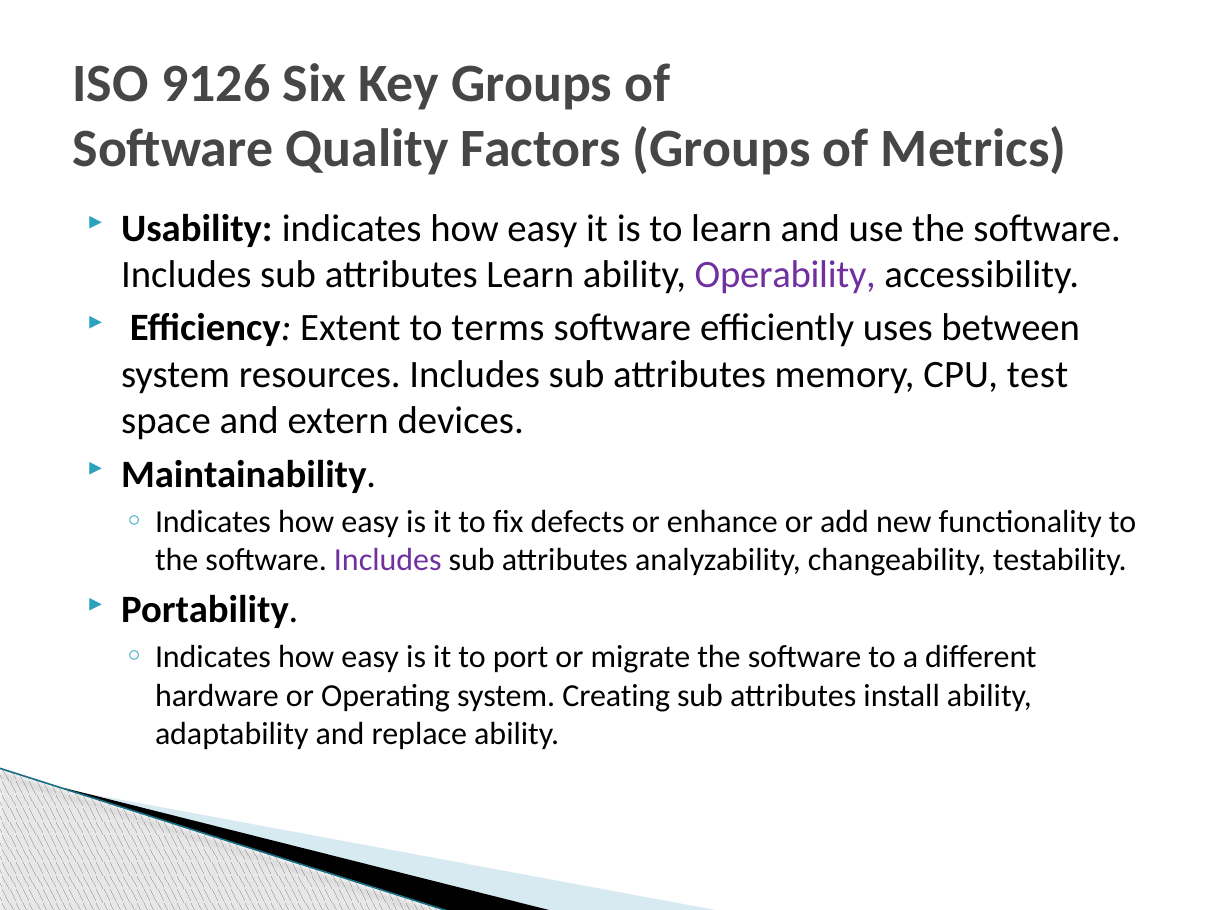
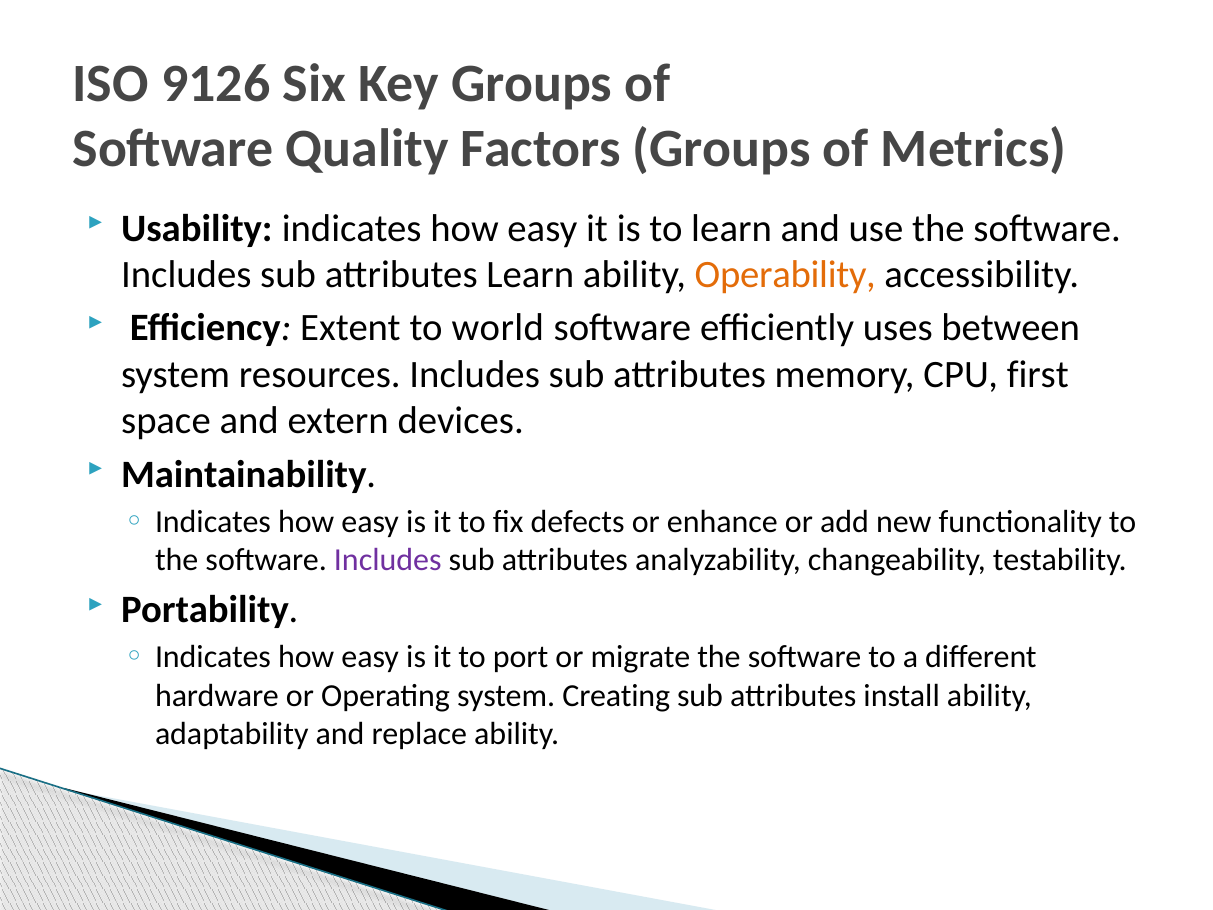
Operability colour: purple -> orange
terms: terms -> world
test: test -> first
